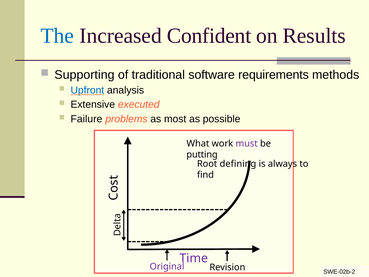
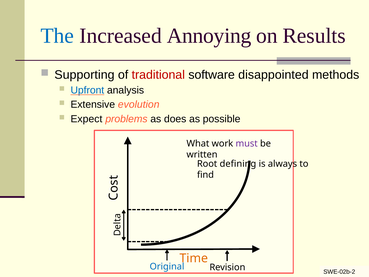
Confident: Confident -> Annoying
traditional colour: black -> red
requirements: requirements -> disappointed
executed: executed -> evolution
Failure: Failure -> Expect
most: most -> does
putting: putting -> written
Time colour: purple -> orange
Original colour: purple -> blue
